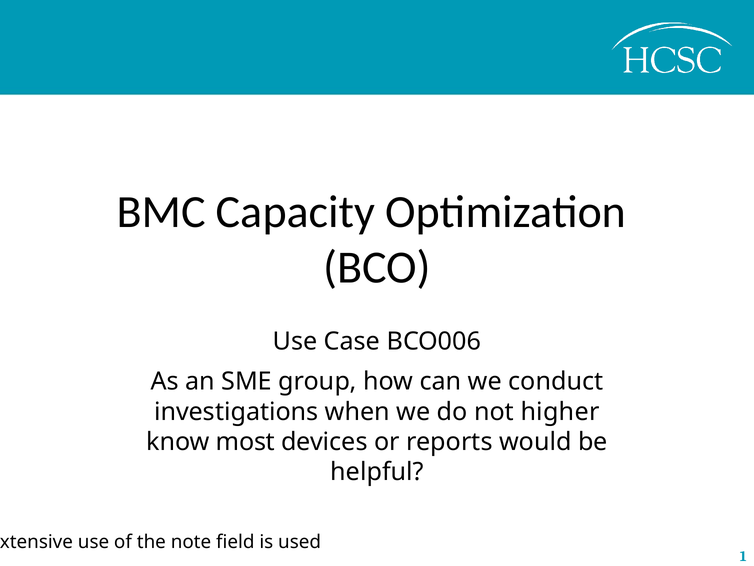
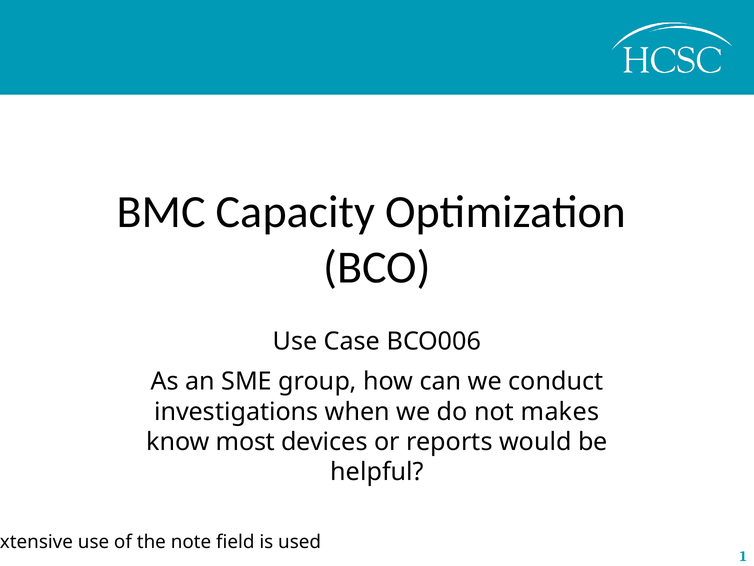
higher: higher -> makes
